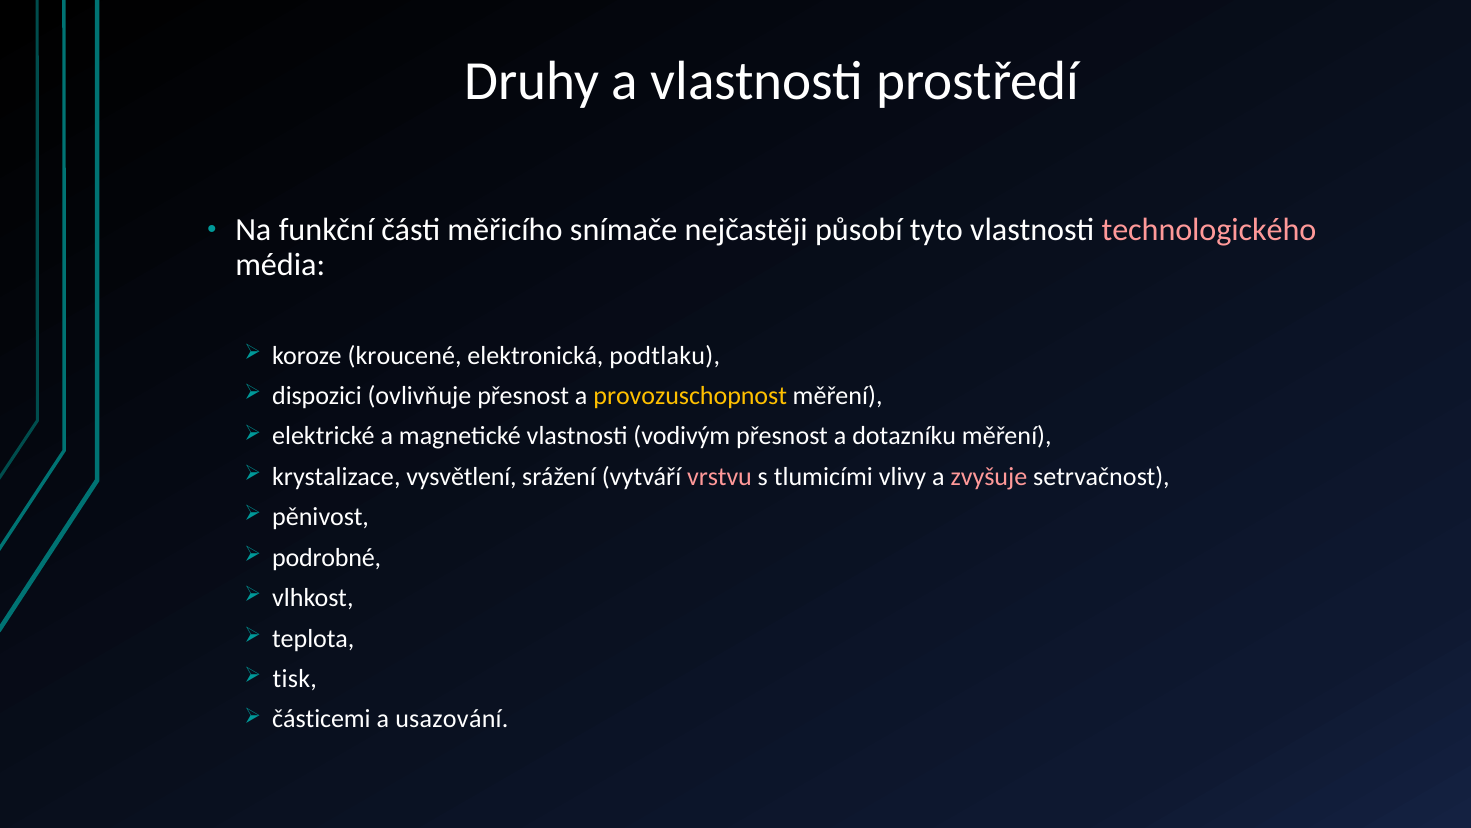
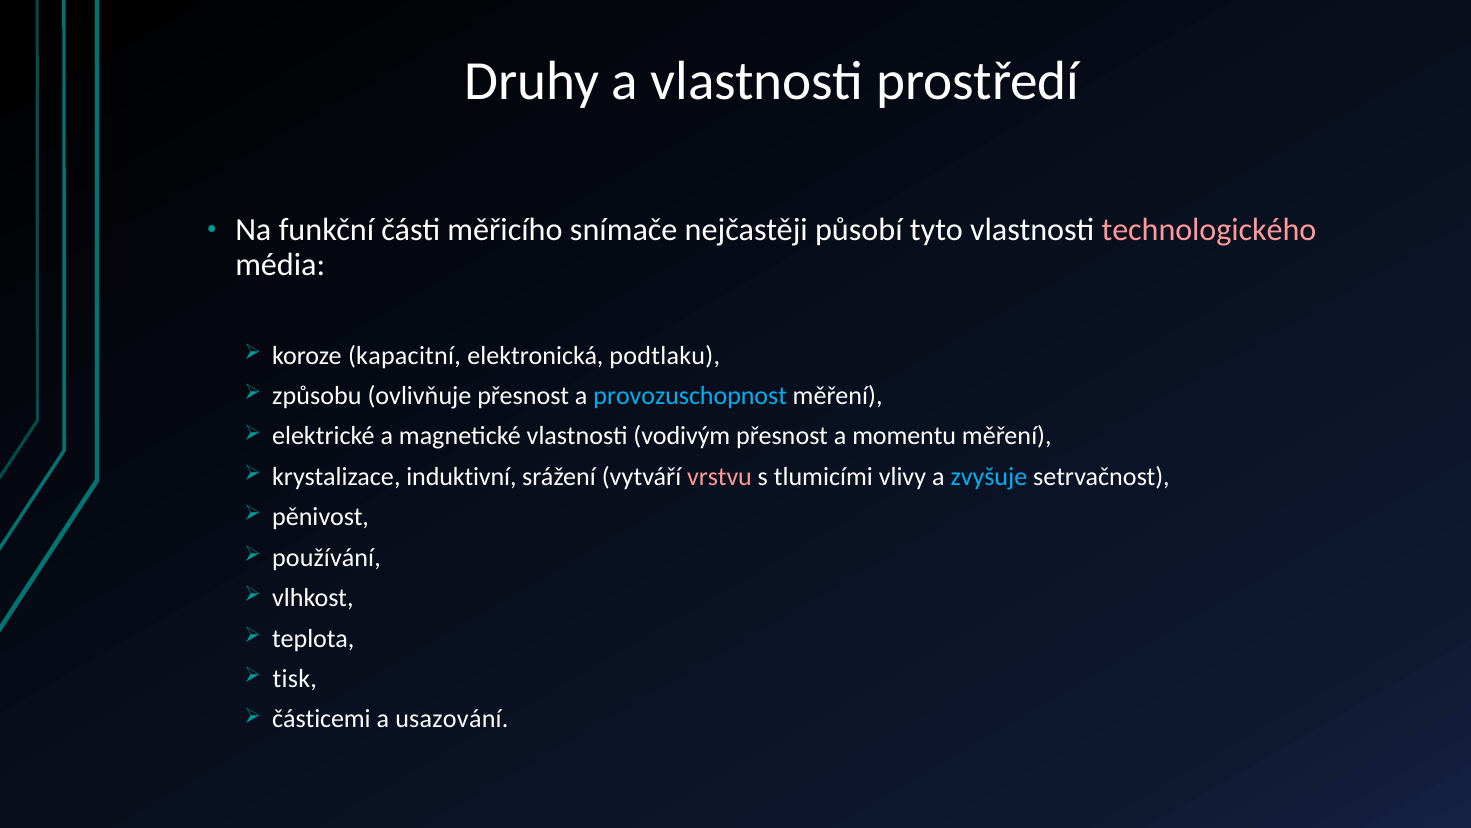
kroucené: kroucené -> kapacitní
dispozici: dispozici -> způsobu
provozuschopnost colour: yellow -> light blue
dotazníku: dotazníku -> momentu
vysvětlení: vysvětlení -> induktivní
zvyšuje colour: pink -> light blue
podrobné: podrobné -> používání
